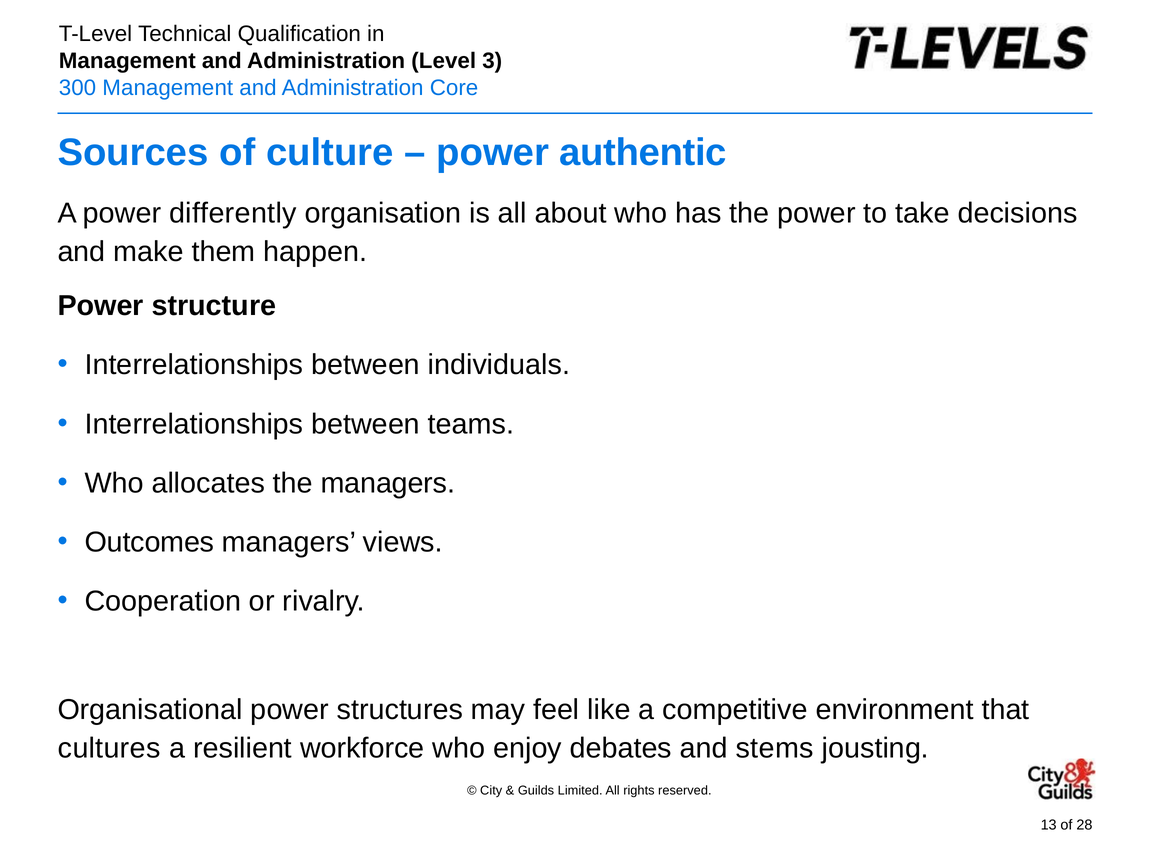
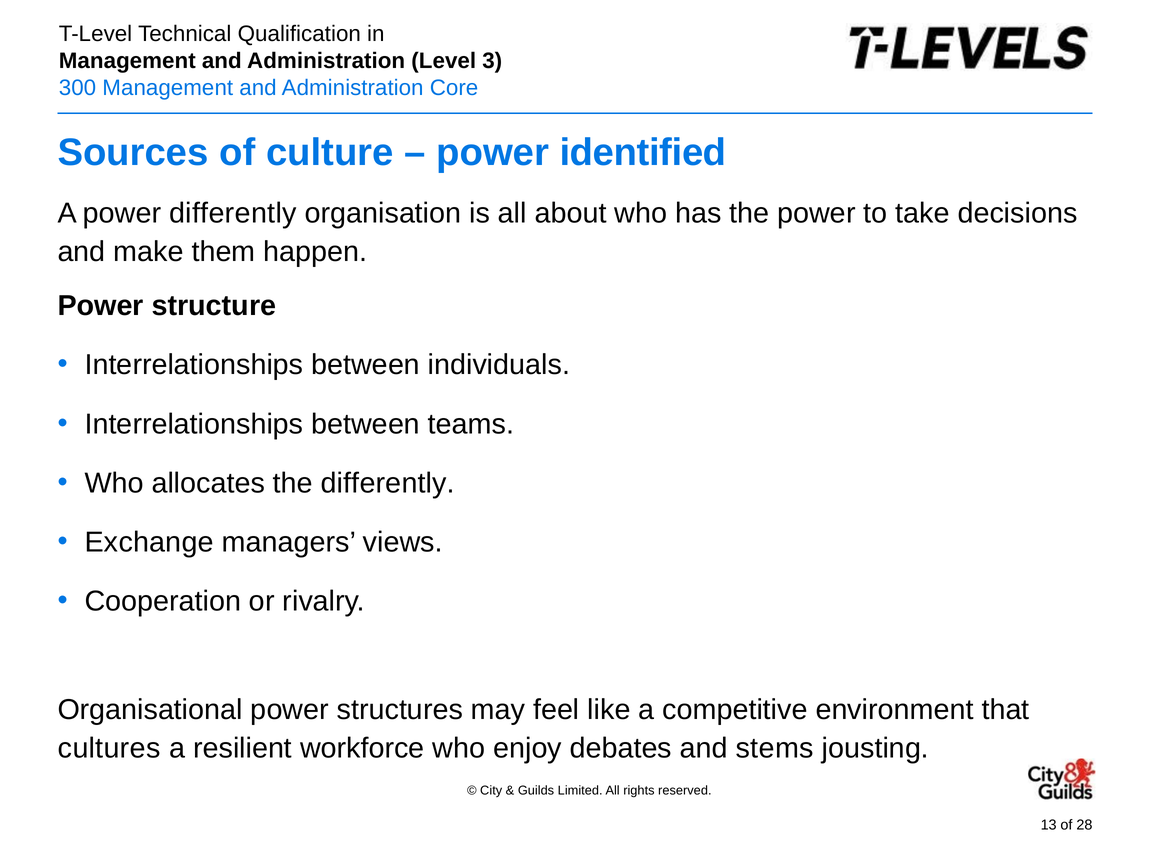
authentic: authentic -> identified
the managers: managers -> differently
Outcomes: Outcomes -> Exchange
